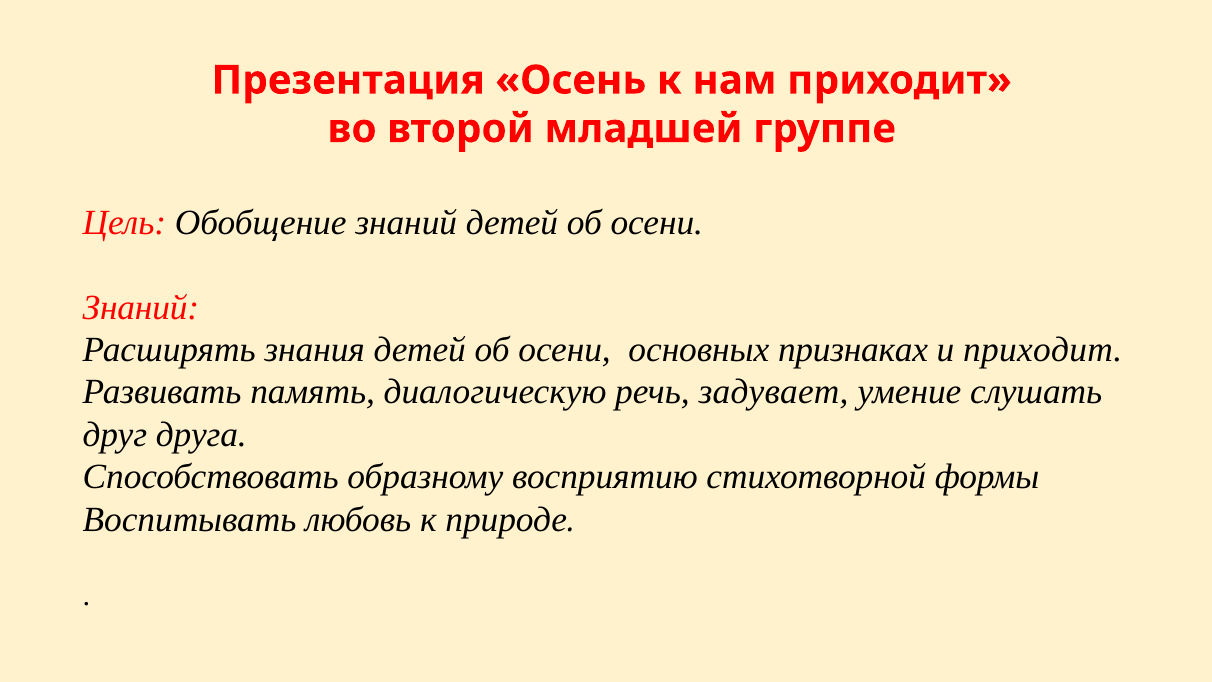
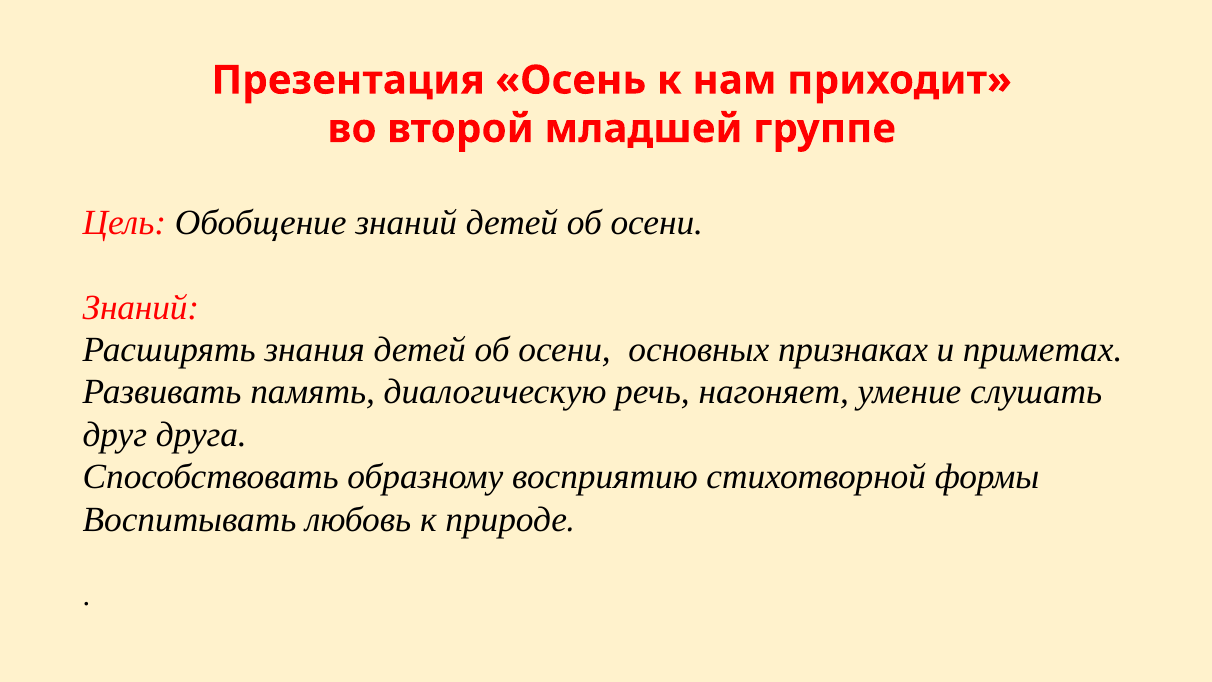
и приходит: приходит -> приметах
задувает: задувает -> нагоняет
